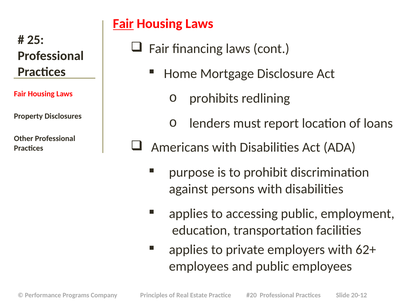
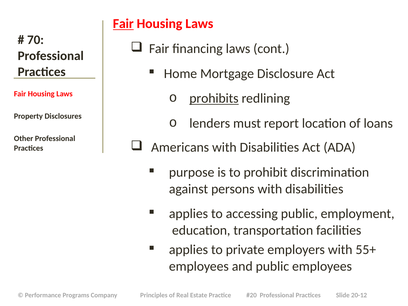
25: 25 -> 70
prohibits underline: none -> present
62+: 62+ -> 55+
